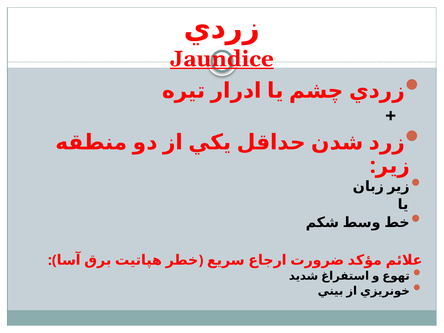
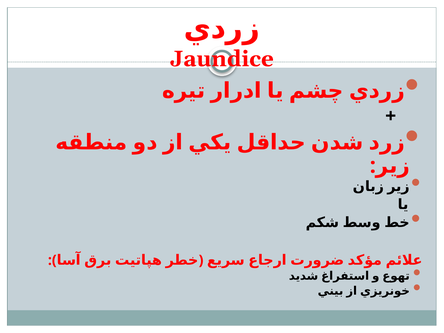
Jaundice underline: present -> none
